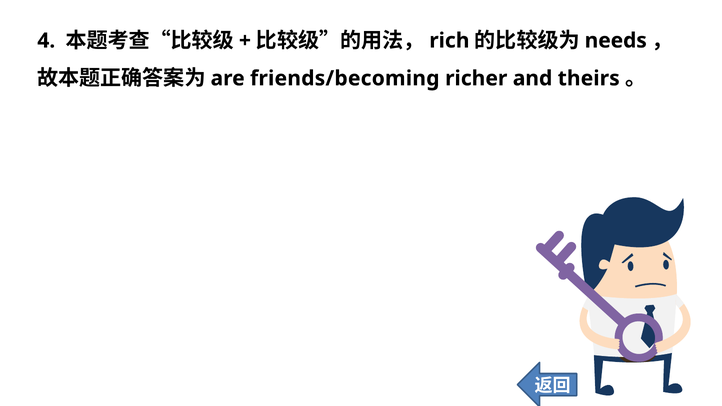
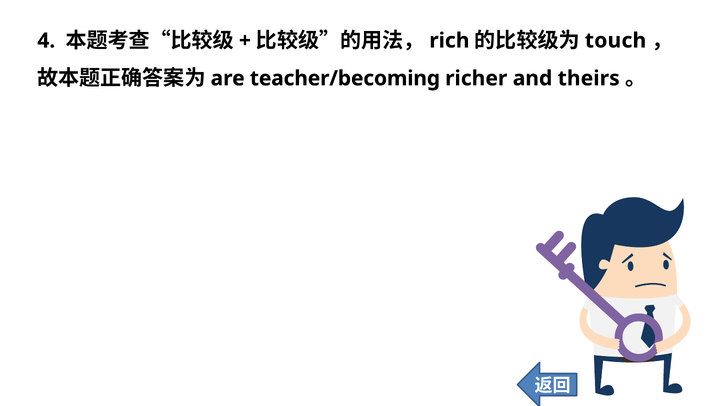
needs: needs -> touch
friends/becoming: friends/becoming -> teacher/becoming
